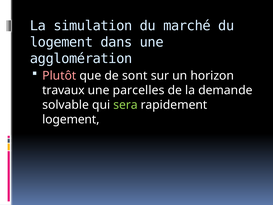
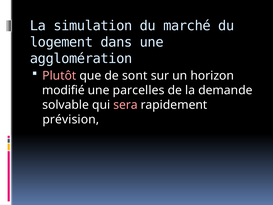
travaux: travaux -> modifié
sera colour: light green -> pink
logement at (71, 119): logement -> prévision
